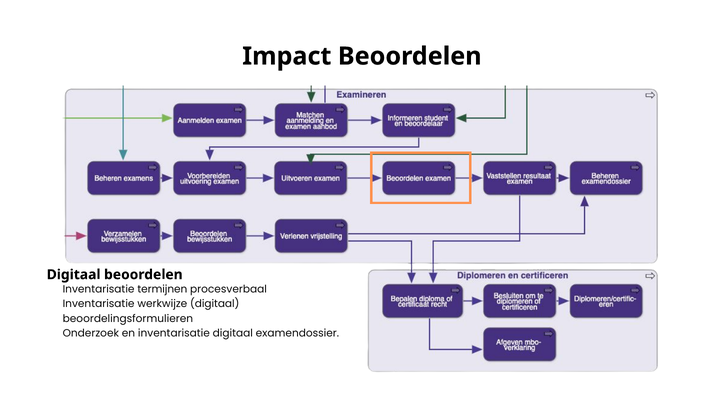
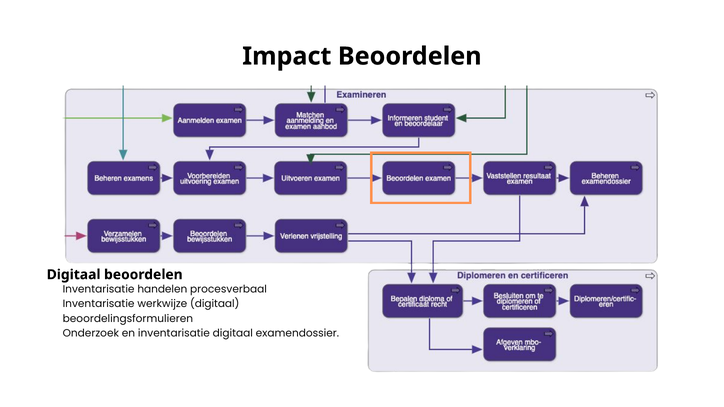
termijnen: termijnen -> handelen
